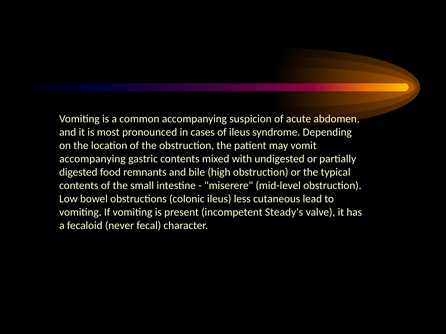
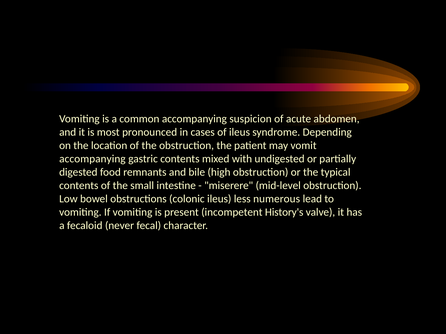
cutaneous: cutaneous -> numerous
Steady's: Steady's -> History's
